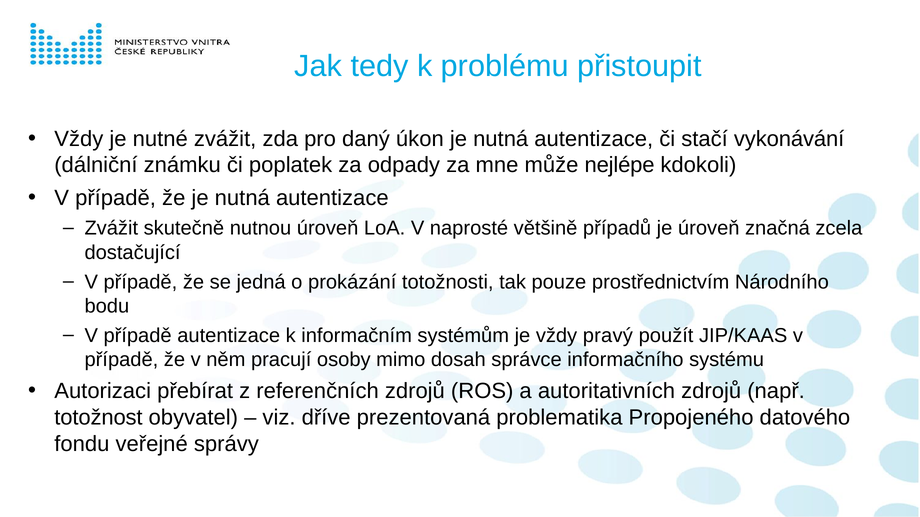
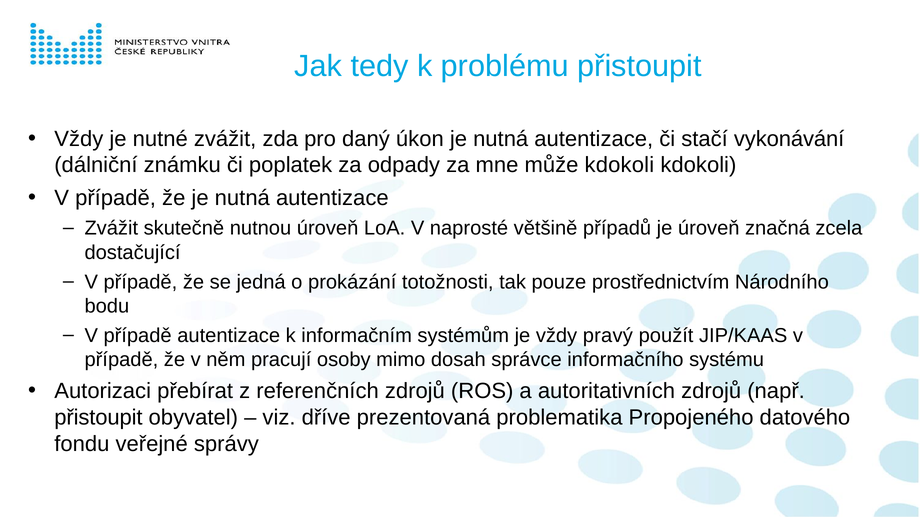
může nejlépe: nejlépe -> kdokoli
totožnost at (98, 418): totožnost -> přistoupit
